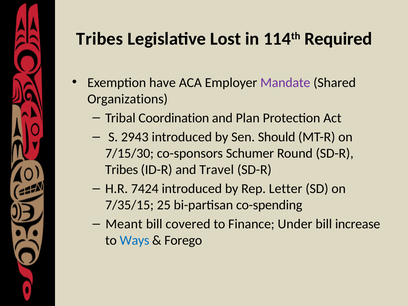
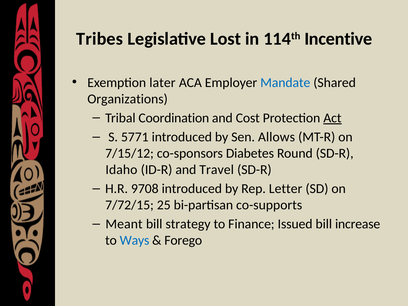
Required: Required -> Incentive
have: have -> later
Mandate colour: purple -> blue
Plan: Plan -> Cost
Act underline: none -> present
2943: 2943 -> 5771
Should: Should -> Allows
7/15/30: 7/15/30 -> 7/15/12
Schumer: Schumer -> Diabetes
Tribes at (122, 170): Tribes -> Idaho
7424: 7424 -> 9708
7/35/15: 7/35/15 -> 7/72/15
co-spending: co-spending -> co-supports
covered: covered -> strategy
Under: Under -> Issued
